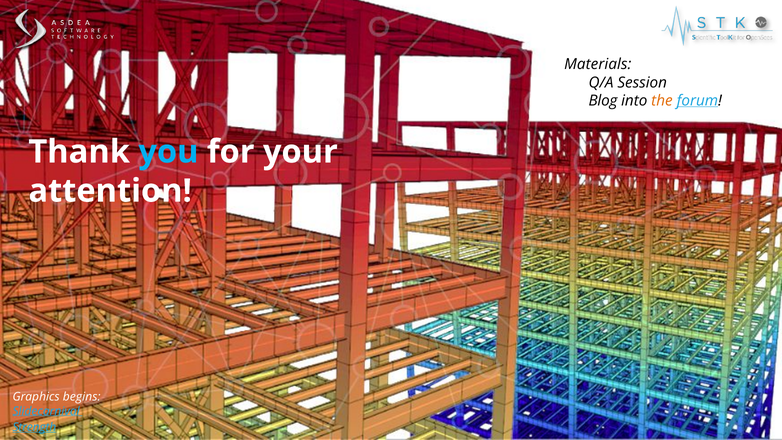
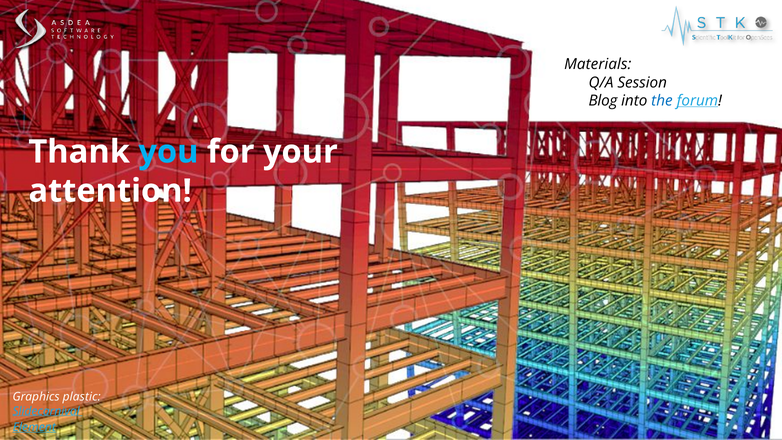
the colour: orange -> blue
begins: begins -> plastic
Strength: Strength -> Element
